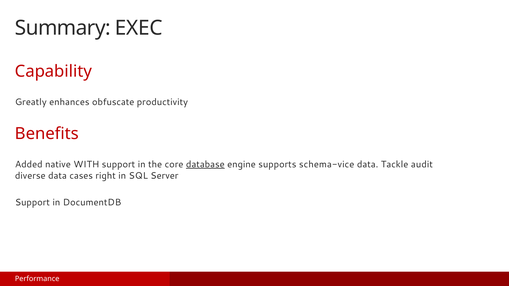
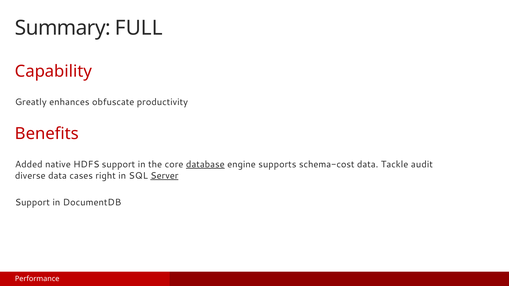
EXEC: EXEC -> FULL
WITH: WITH -> HDFS
schema-vice: schema-vice -> schema-cost
Server underline: none -> present
